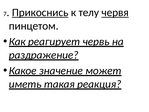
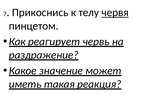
Прикоснись underline: present -> none
